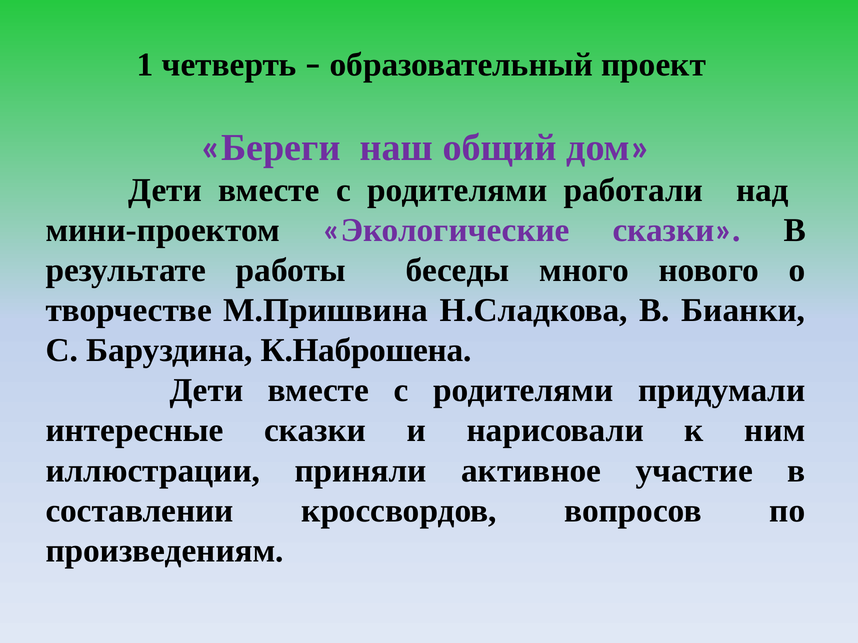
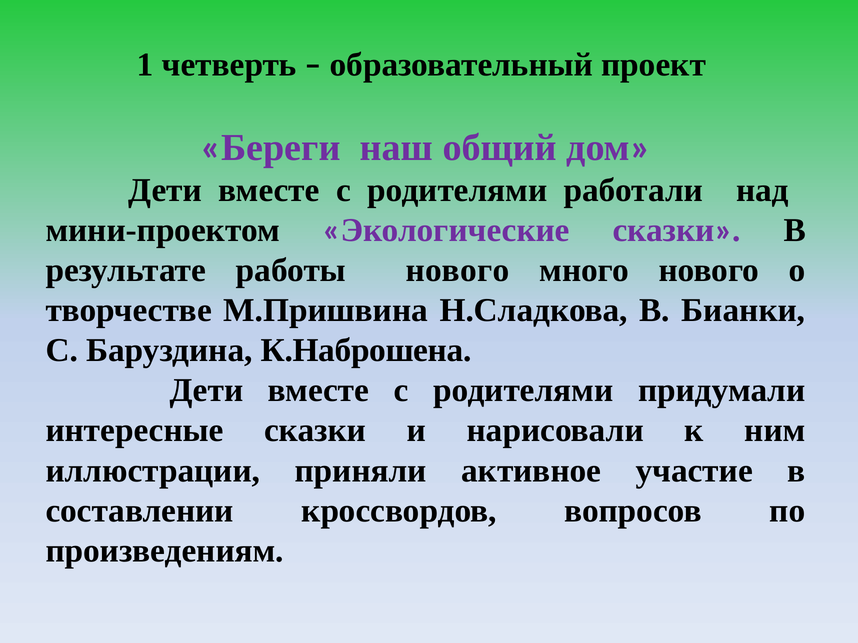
работы беседы: беседы -> нового
